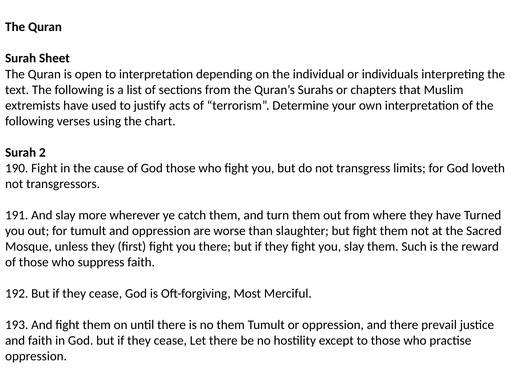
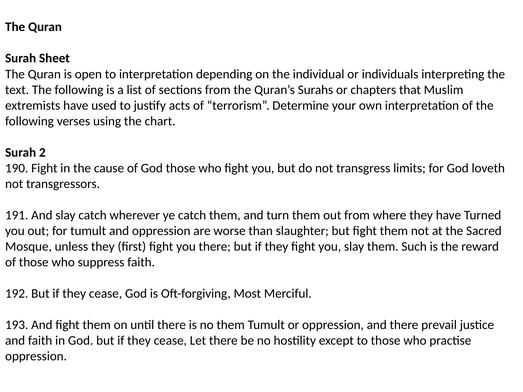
slay more: more -> catch
